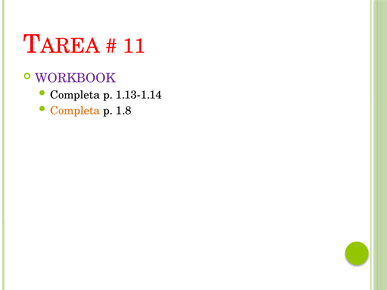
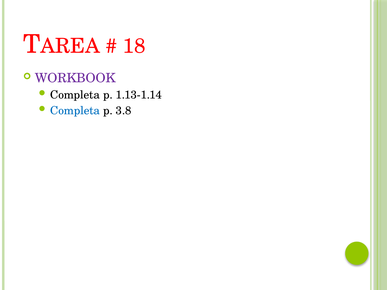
11: 11 -> 18
Completa at (75, 111) colour: orange -> blue
1.8: 1.8 -> 3.8
